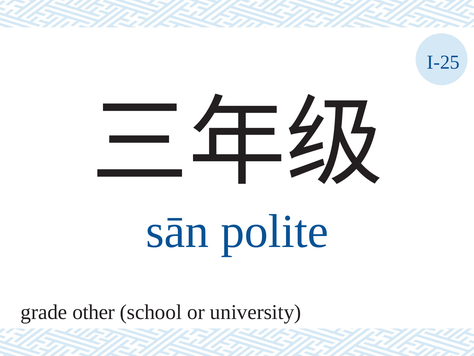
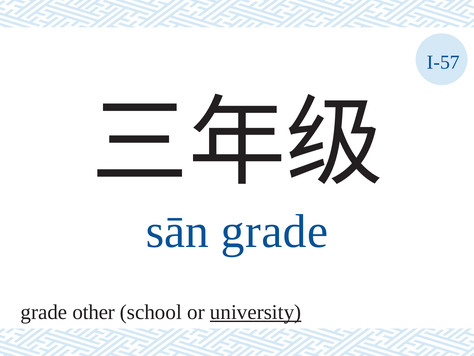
I-25: I-25 -> I-57
sān polite: polite -> grade
university underline: none -> present
